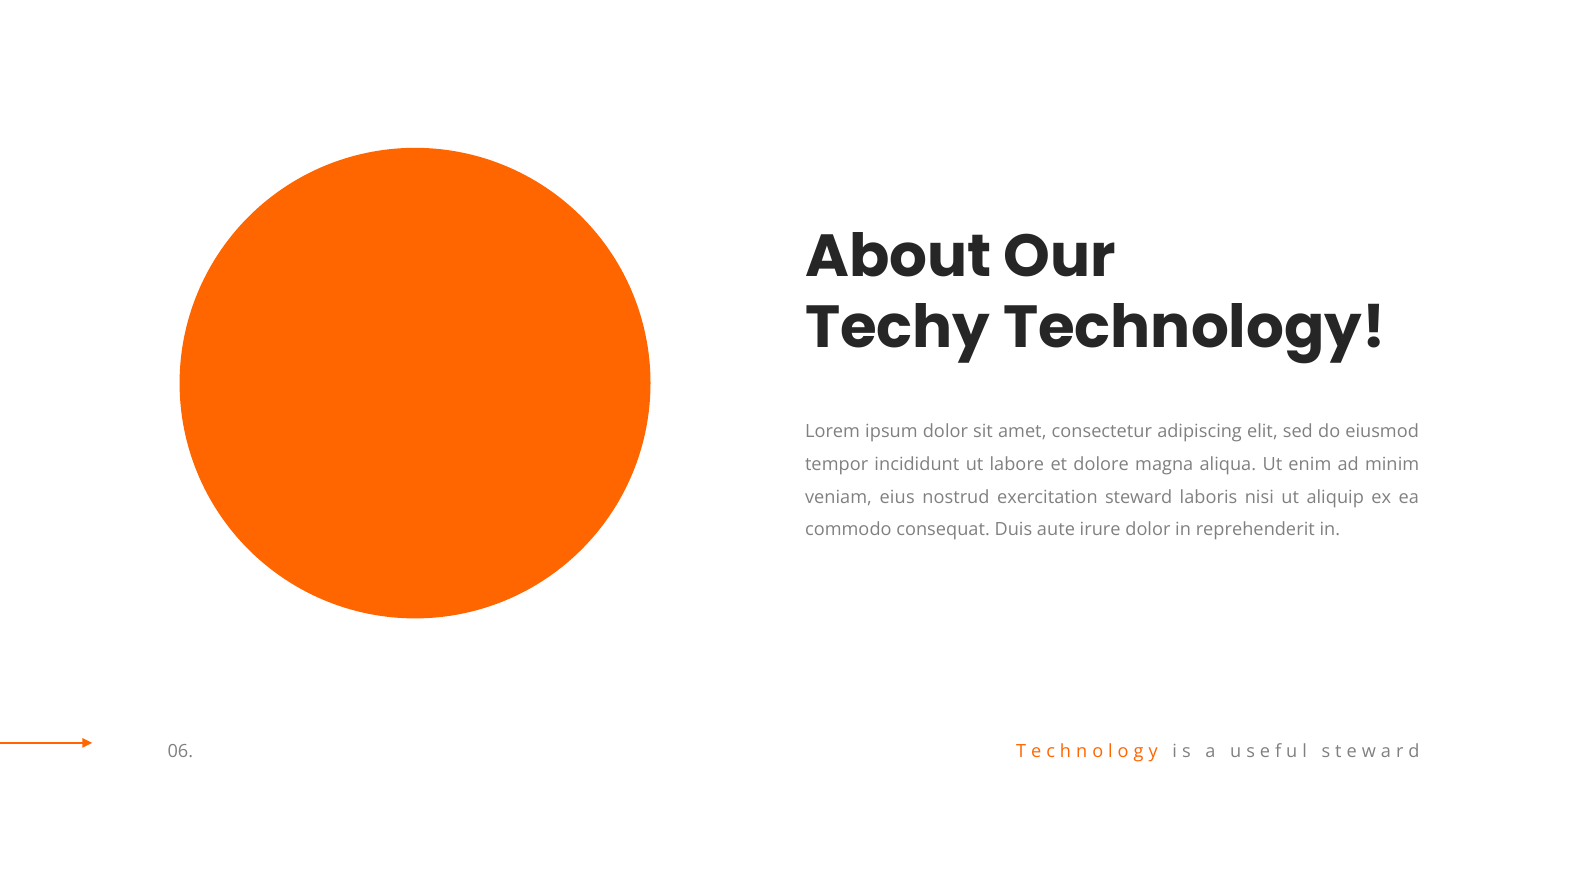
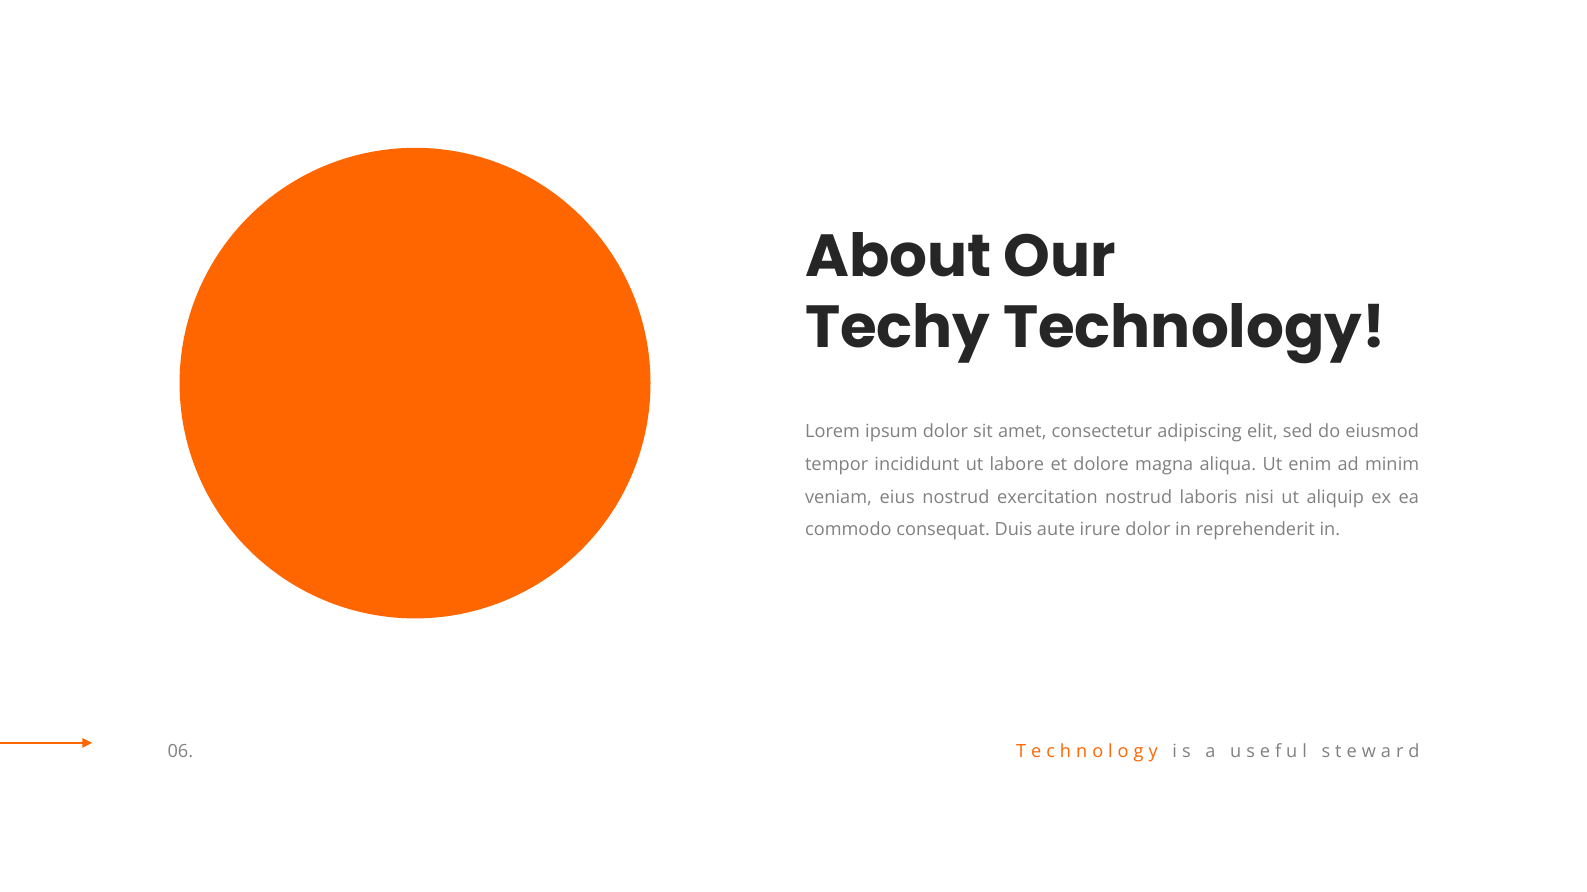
exercitation steward: steward -> nostrud
